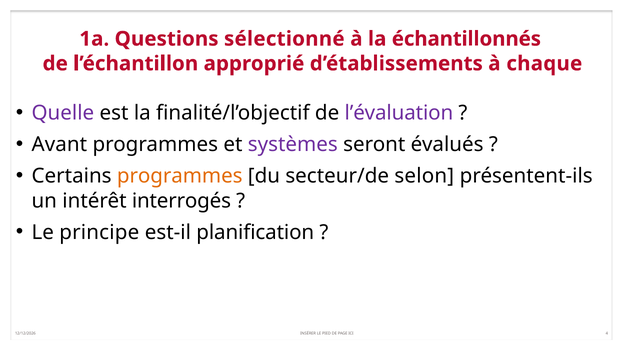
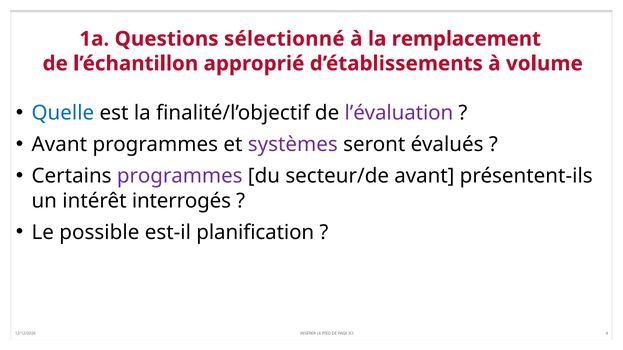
échantillonnés: échantillonnés -> remplacement
chaque: chaque -> volume
Quelle colour: purple -> blue
programmes at (180, 176) colour: orange -> purple
secteur/de selon: selon -> avant
principe: principe -> possible
